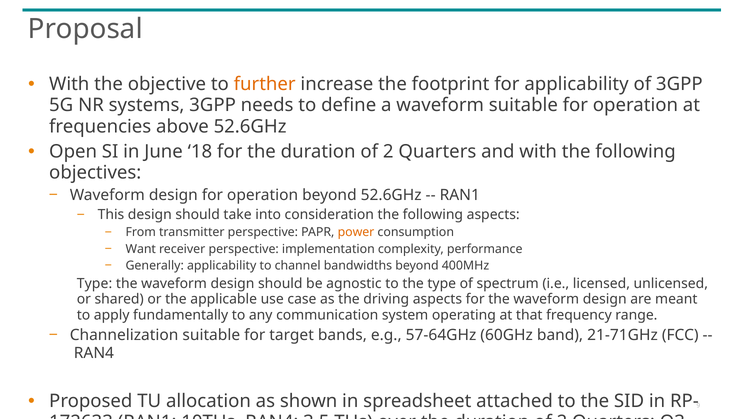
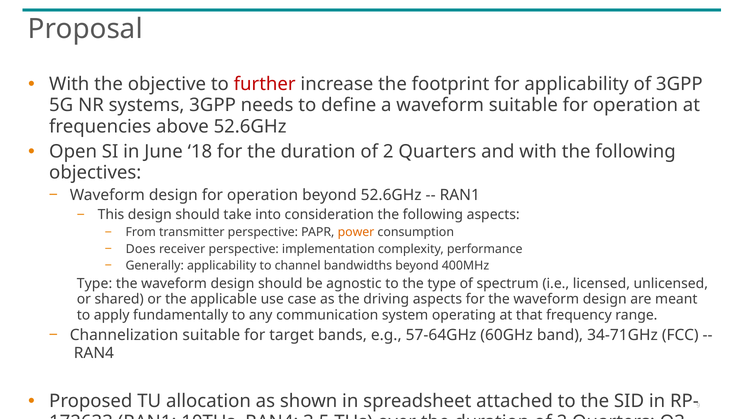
further colour: orange -> red
Want: Want -> Does
21-71GHz: 21-71GHz -> 34-71GHz
